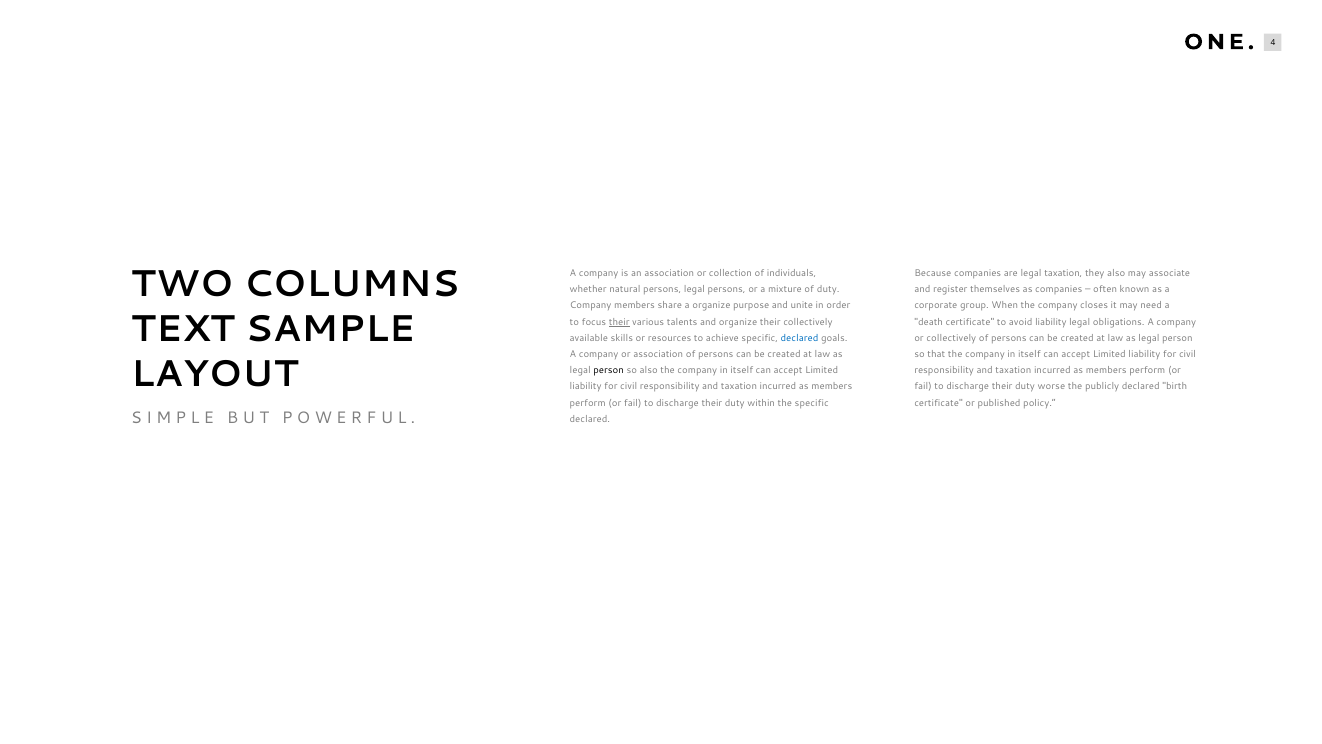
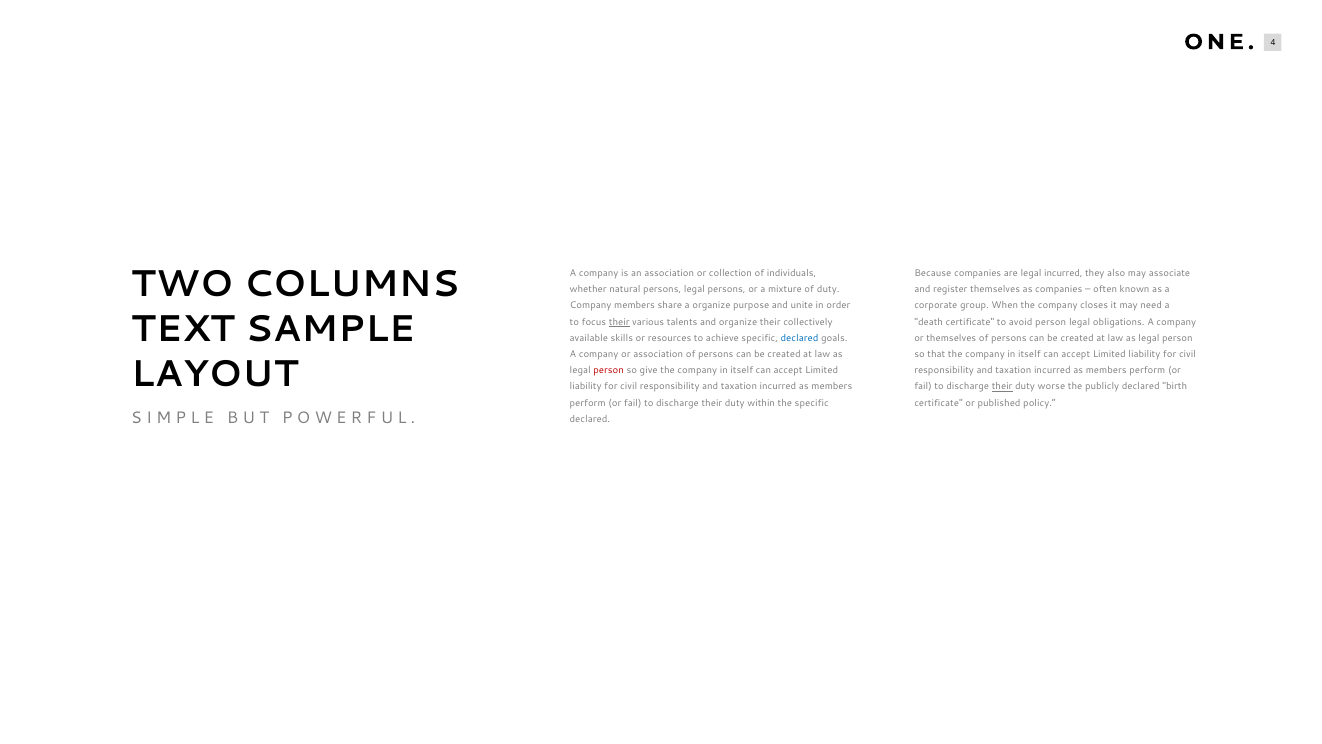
legal taxation: taxation -> incurred
avoid liability: liability -> person
or collectively: collectively -> themselves
person at (609, 370) colour: black -> red
so also: also -> give
their at (1002, 387) underline: none -> present
